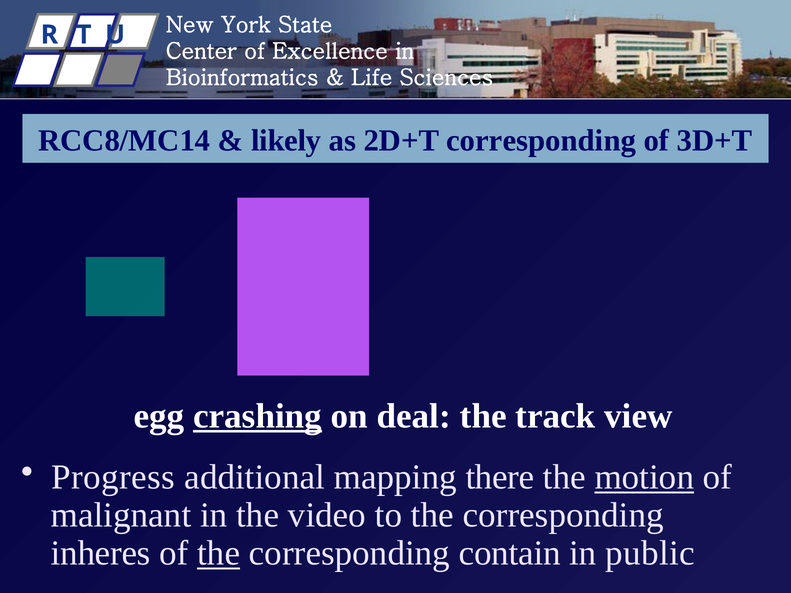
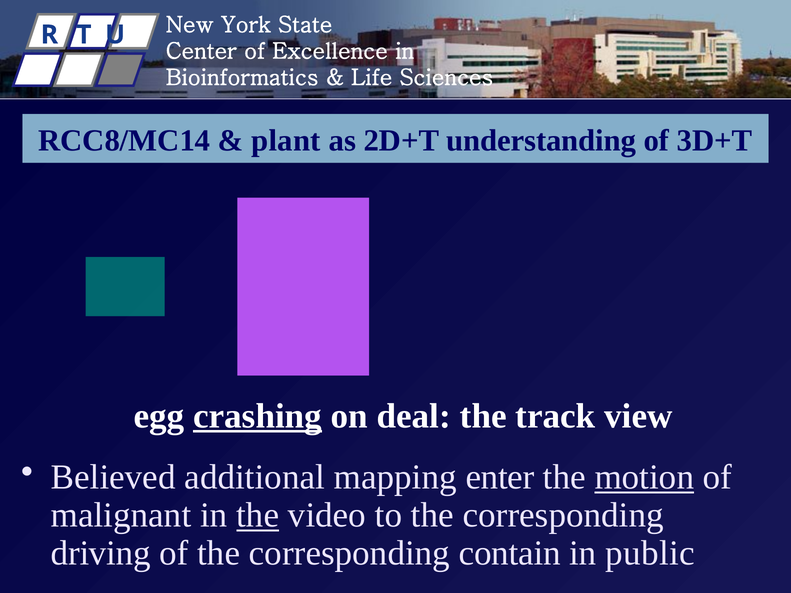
likely: likely -> plant
2D+T corresponding: corresponding -> understanding
Progress: Progress -> Believed
there: there -> enter
the at (258, 516) underline: none -> present
inheres: inheres -> driving
the at (219, 554) underline: present -> none
